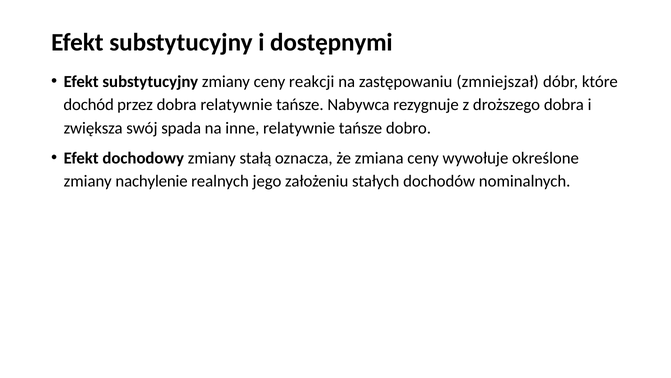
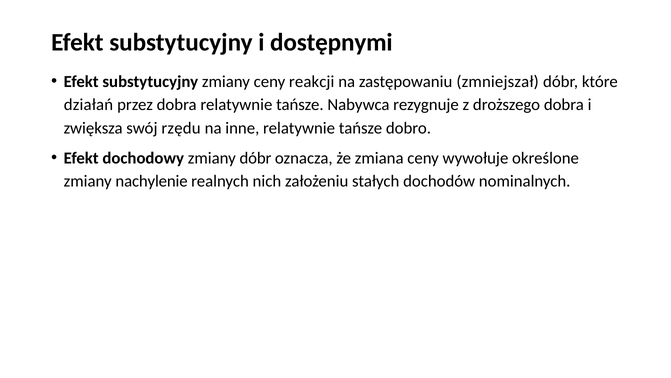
dochód: dochód -> działań
spada: spada -> rzędu
zmiany stałą: stałą -> dóbr
jego: jego -> nich
